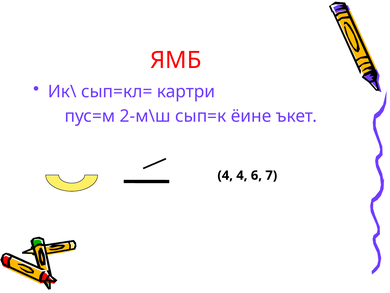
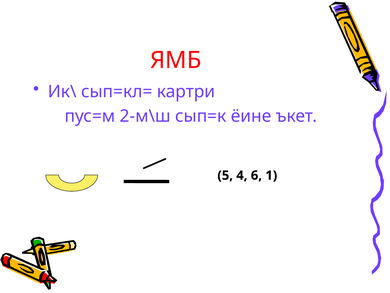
4 at (225, 175): 4 -> 5
7: 7 -> 1
